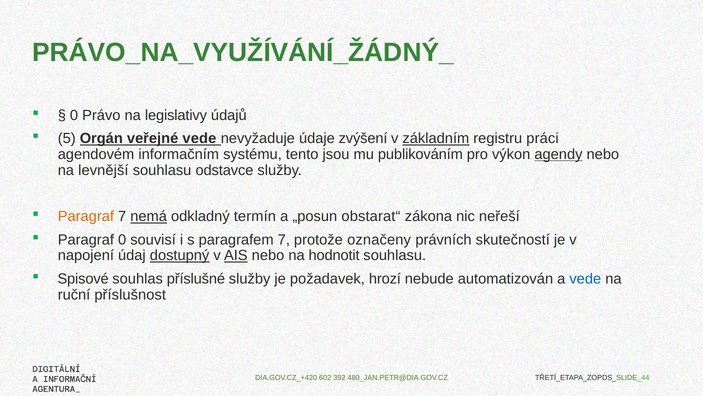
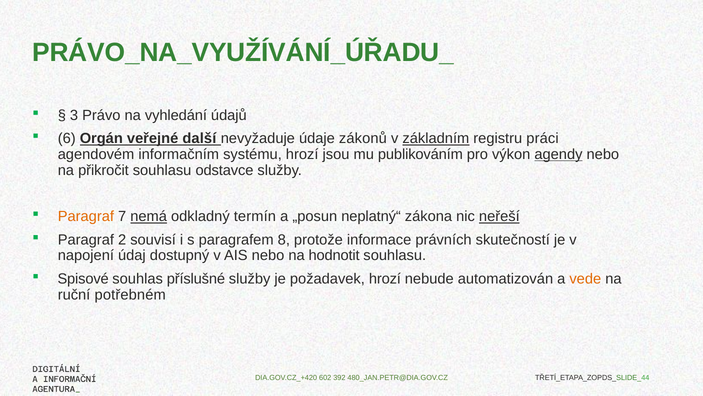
PRÁVO_NA_VYUŽÍVÁNÍ_ŽÁDNÝ_: PRÁVO_NA_VYUŽÍVÁNÍ_ŽÁDNÝ_ -> PRÁVO_NA_VYUŽÍVÁNÍ_ÚŘADU_
0 at (74, 115): 0 -> 3
legislativy: legislativy -> vyhledání
5: 5 -> 6
veřejné vede: vede -> další
zvýšení: zvýšení -> zákonů
systému tento: tento -> hrozí
levnější: levnější -> přikročit
obstarat“: obstarat“ -> neplatný“
neřeší underline: none -> present
Paragraf 0: 0 -> 2
paragrafem 7: 7 -> 8
označeny: označeny -> informace
dostupný underline: present -> none
AIS underline: present -> none
vede at (585, 278) colour: blue -> orange
příslušnost: příslušnost -> potřebném
